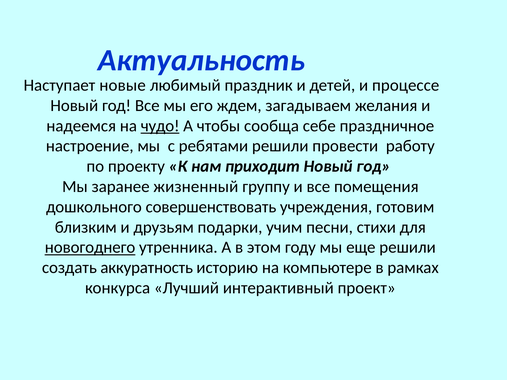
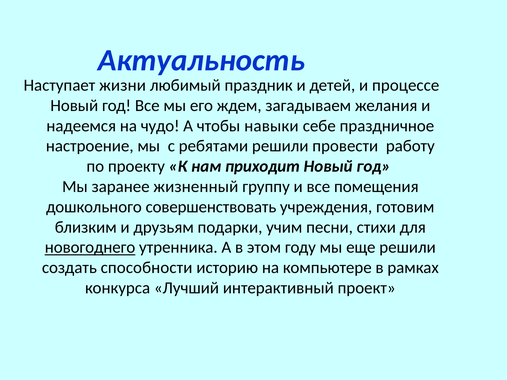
новые: новые -> жизни
чудо underline: present -> none
сообща: сообща -> навыки
аккуратность: аккуратность -> способности
